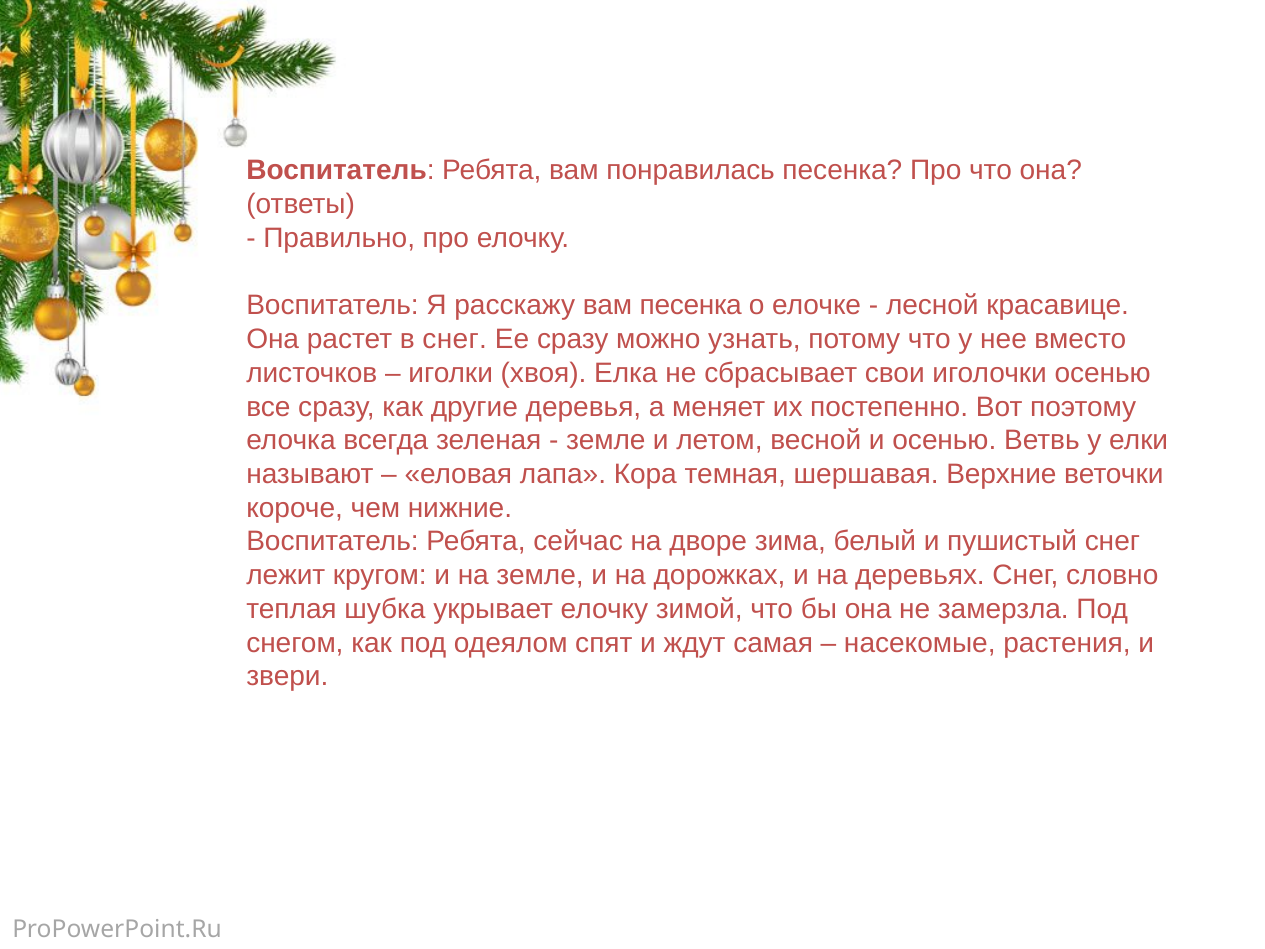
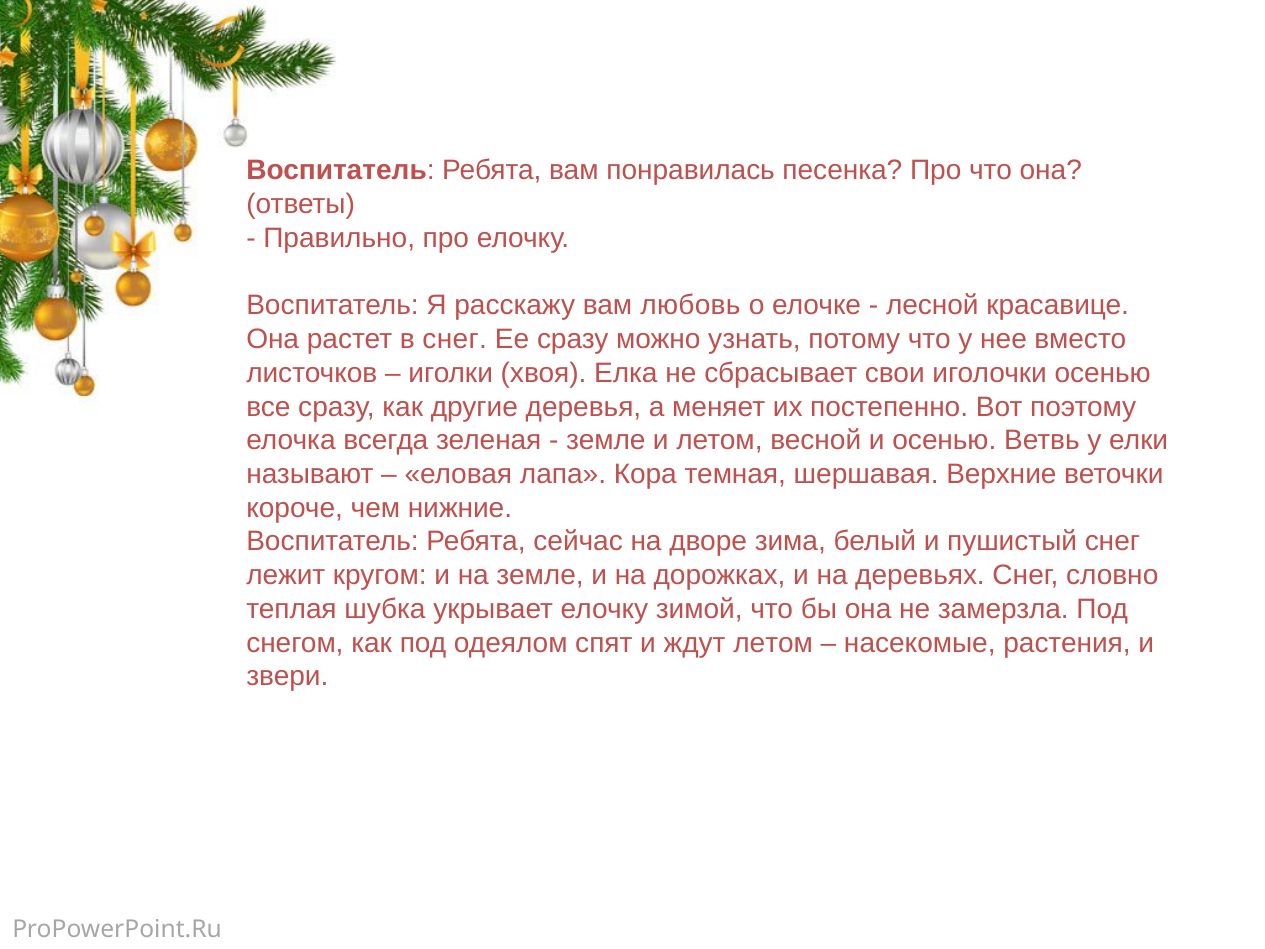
вам песенка: песенка -> любовь
ждут самая: самая -> летом
